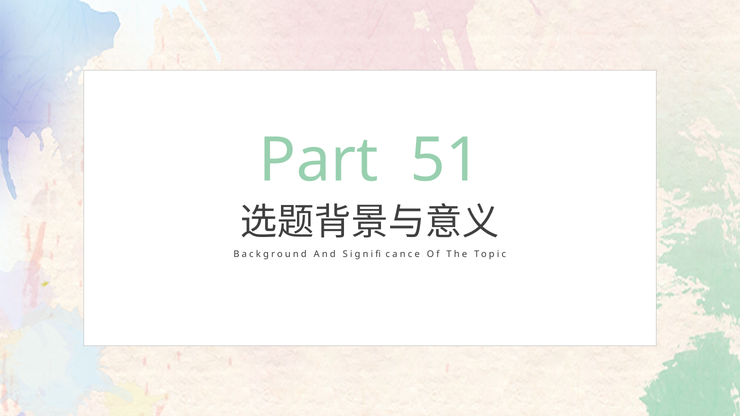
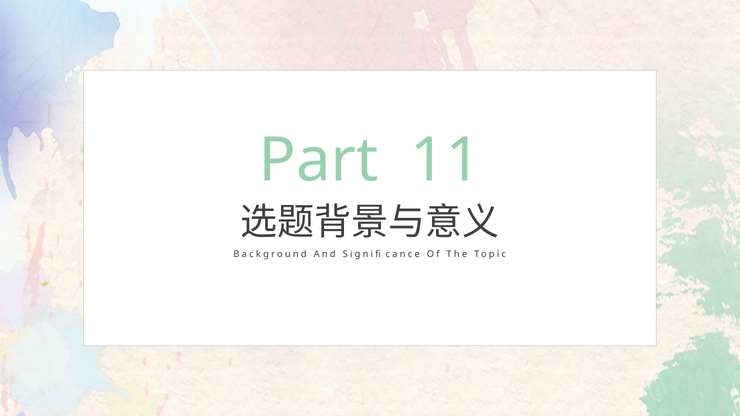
51: 51 -> 11
